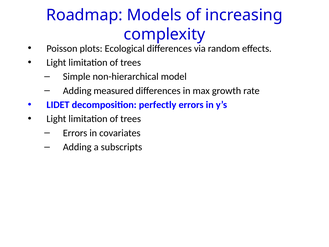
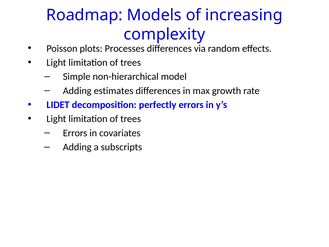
Ecological: Ecological -> Processes
measured: measured -> estimates
